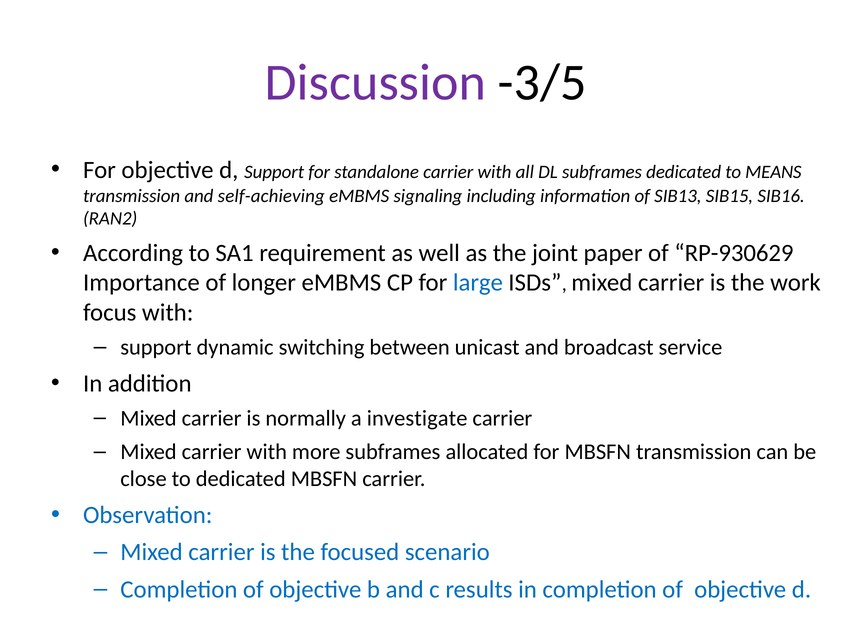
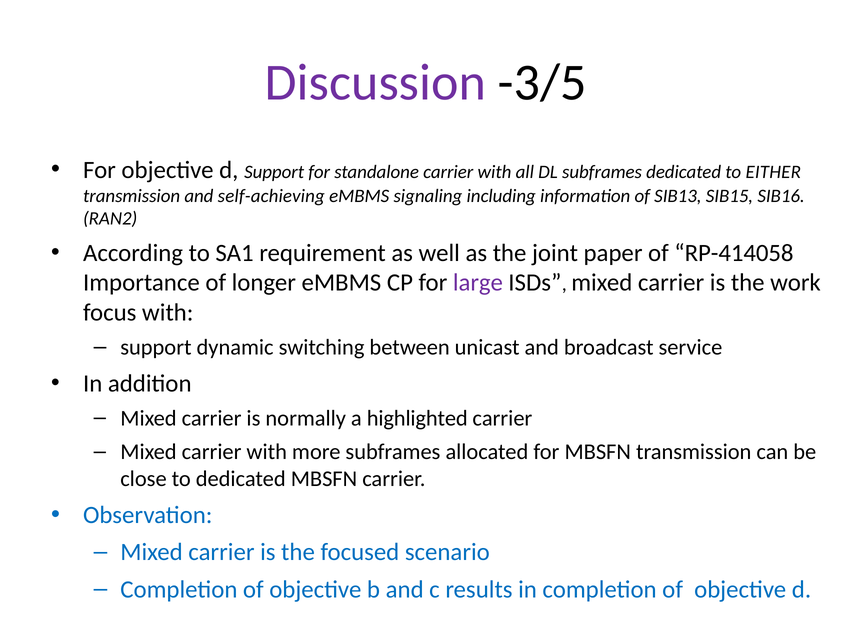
MEANS: MEANS -> EITHER
RP-930629: RP-930629 -> RP-414058
large colour: blue -> purple
investigate: investigate -> highlighted
